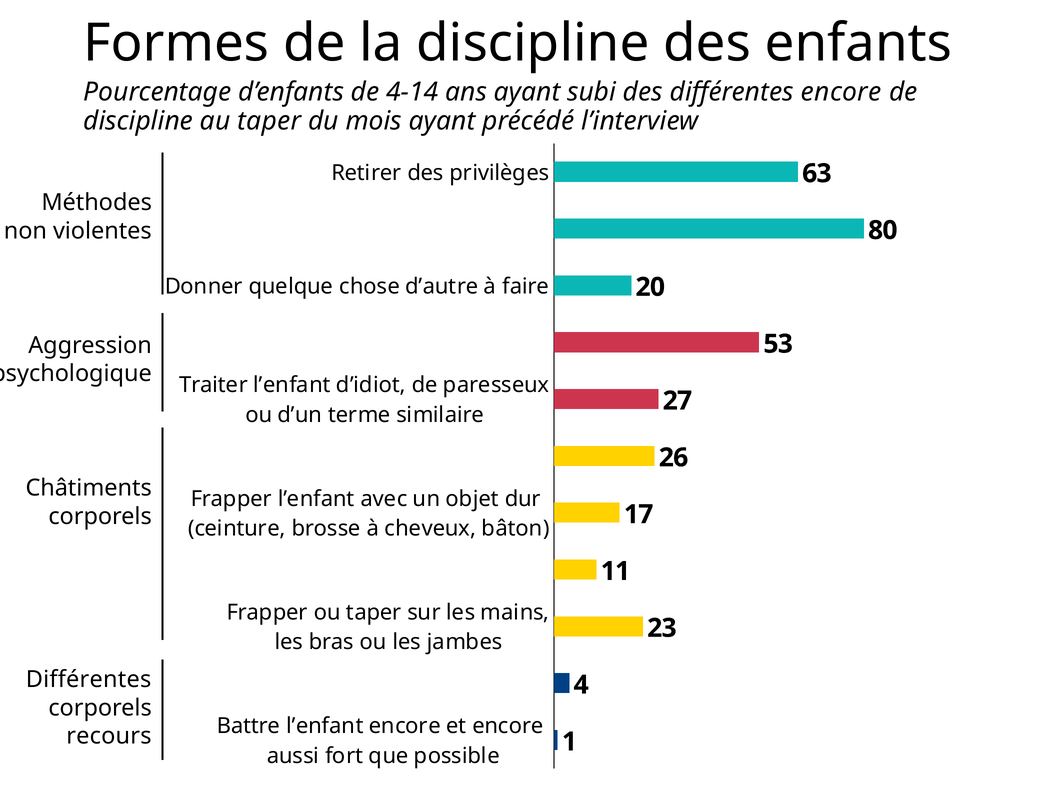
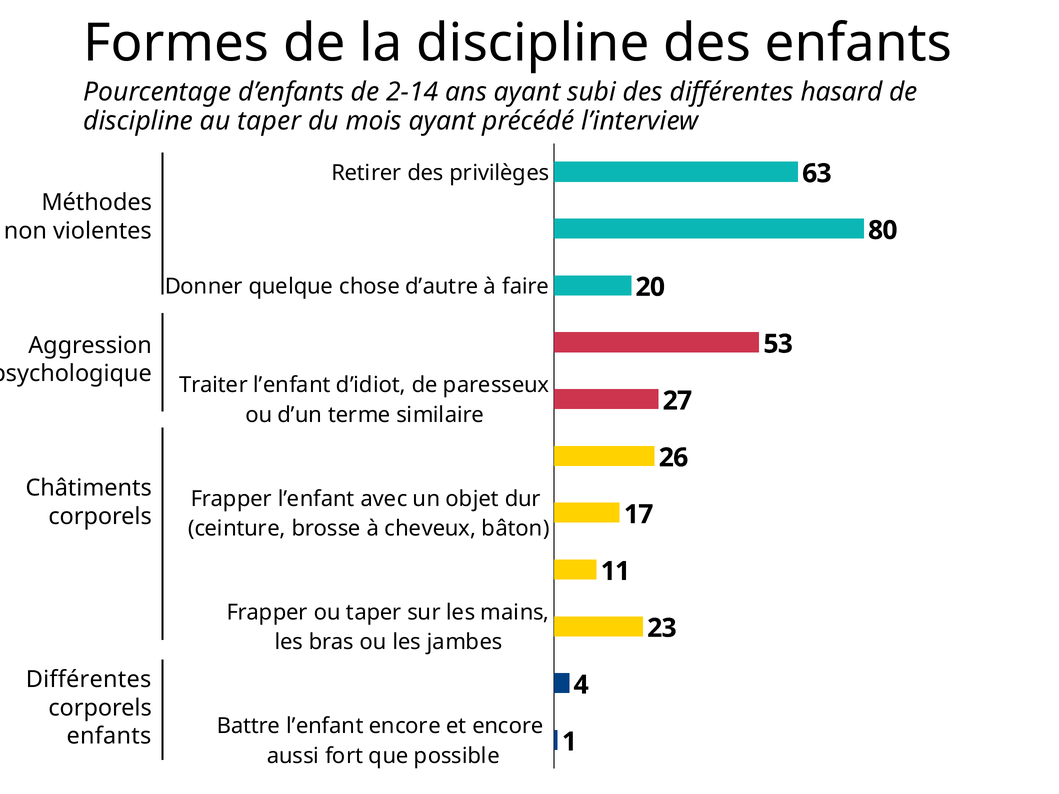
4-14: 4-14 -> 2-14
différentes encore: encore -> hasard
recours at (109, 736): recours -> enfants
